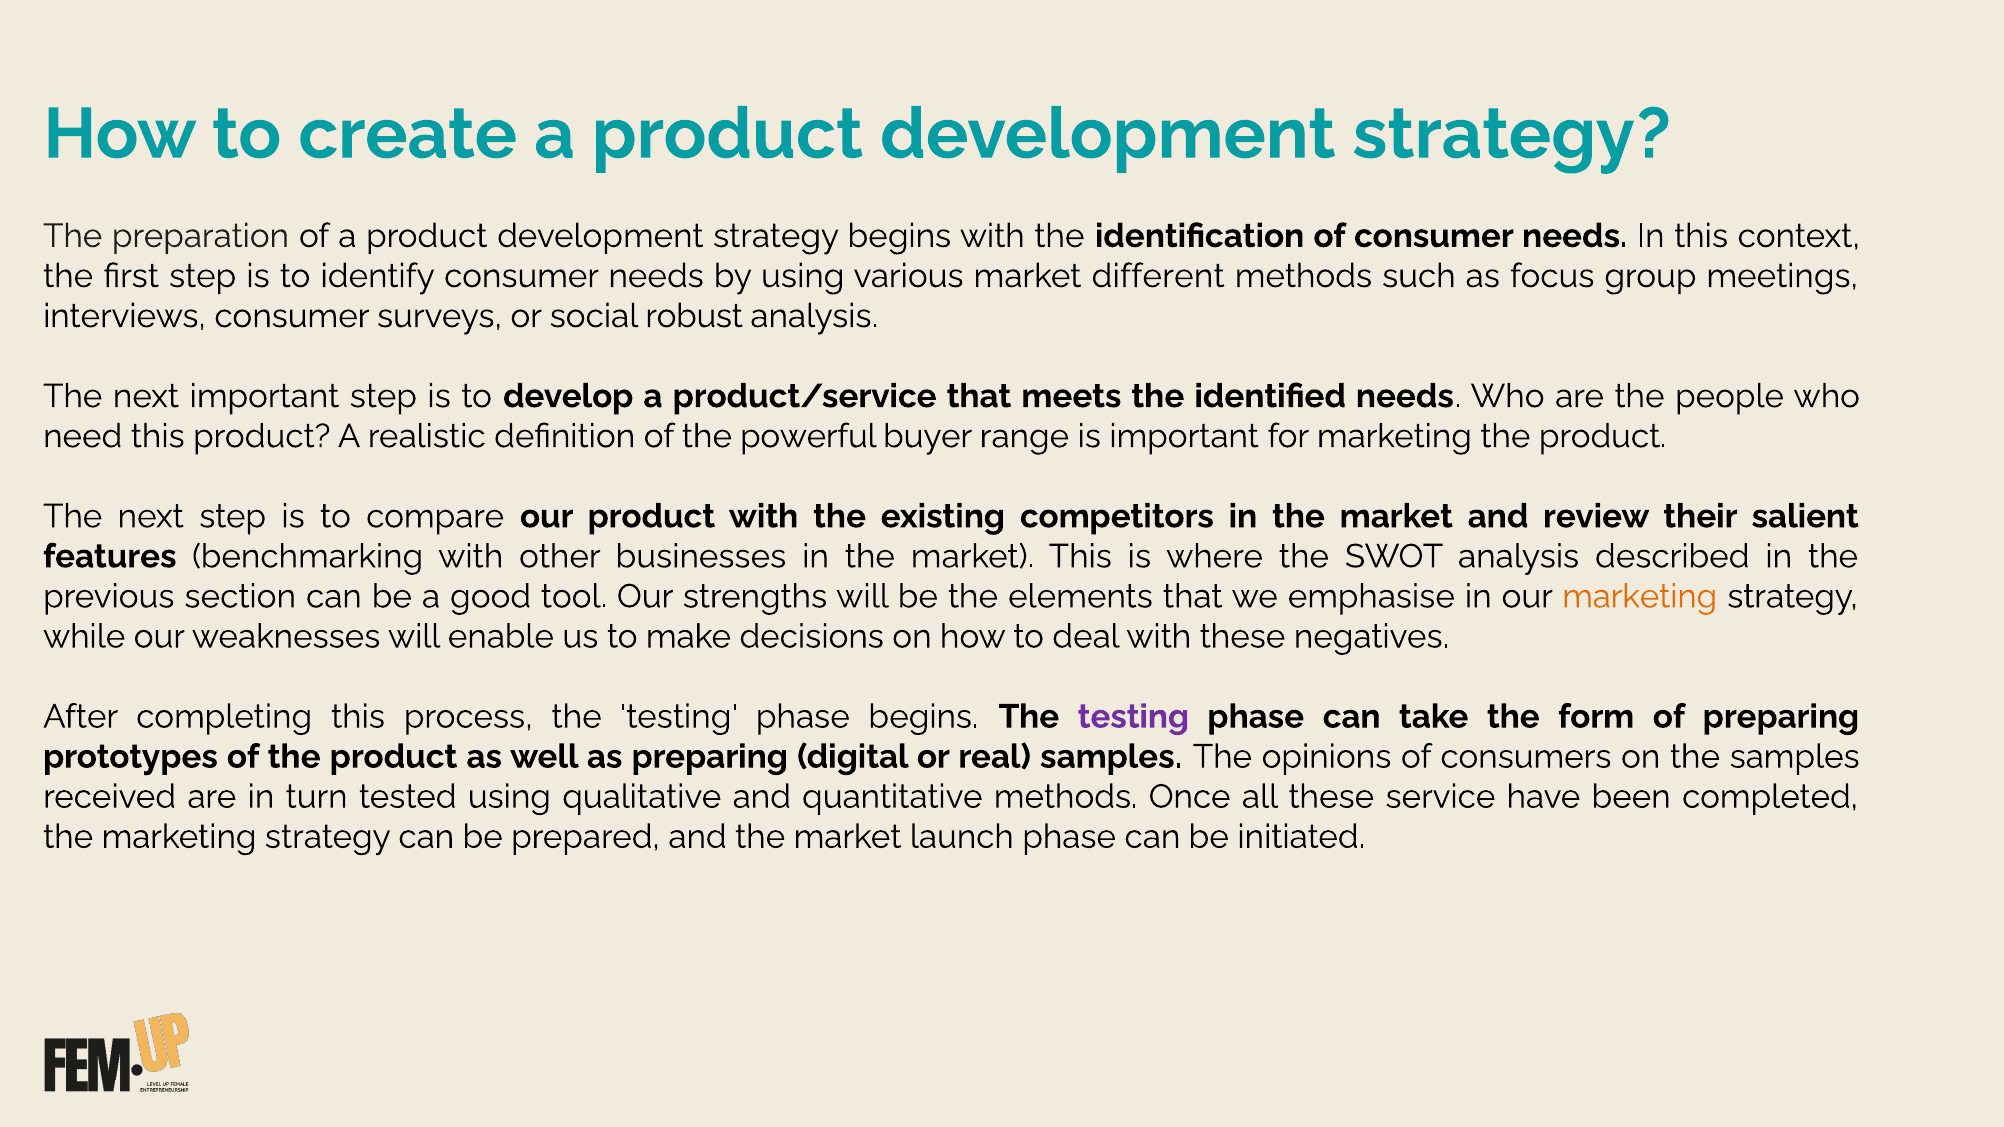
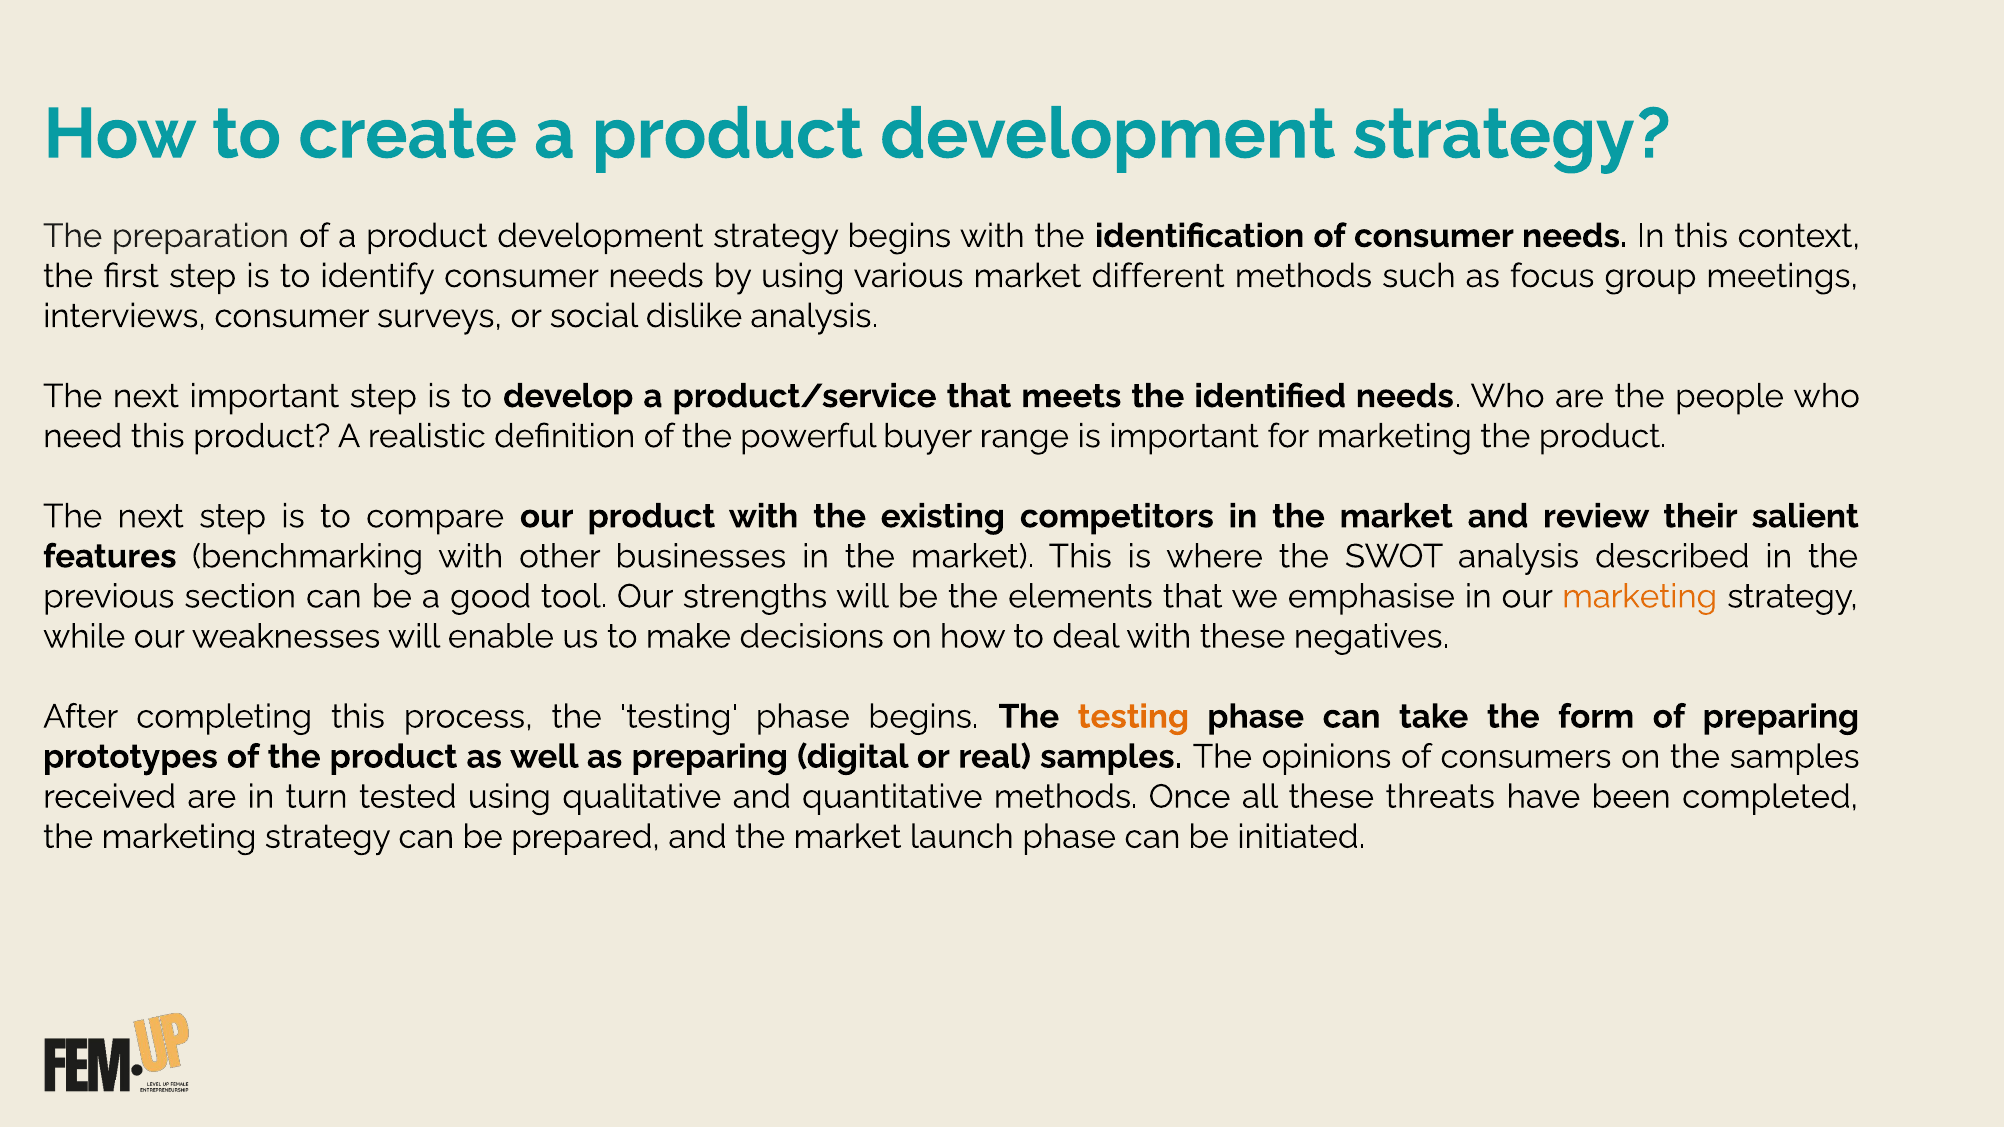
robust: robust -> dislike
testing at (1133, 717) colour: purple -> orange
service: service -> threats
